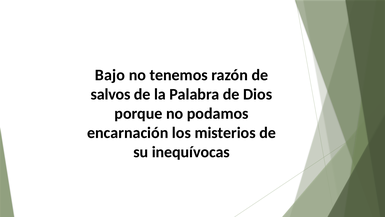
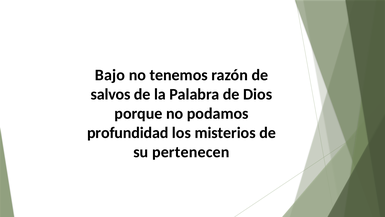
encarnación: encarnación -> profundidad
inequívocas: inequívocas -> pertenecen
